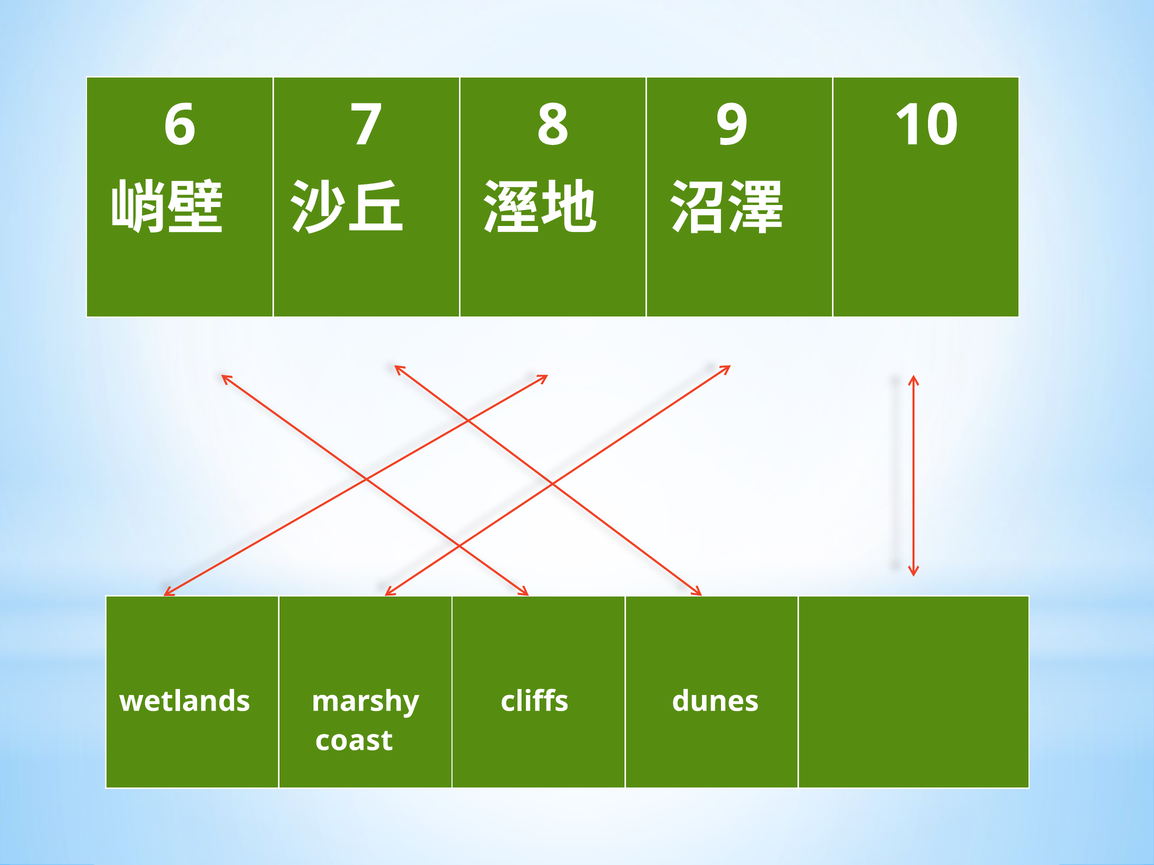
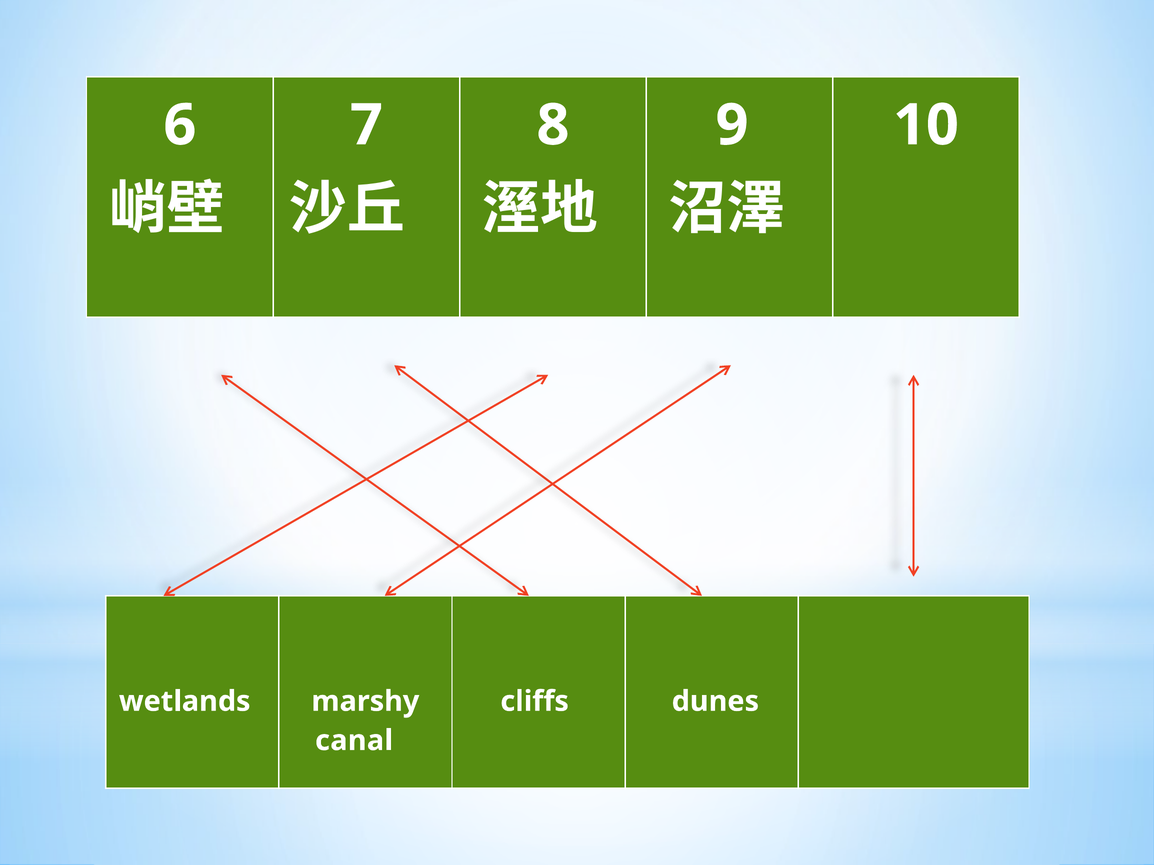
coast: coast -> canal
